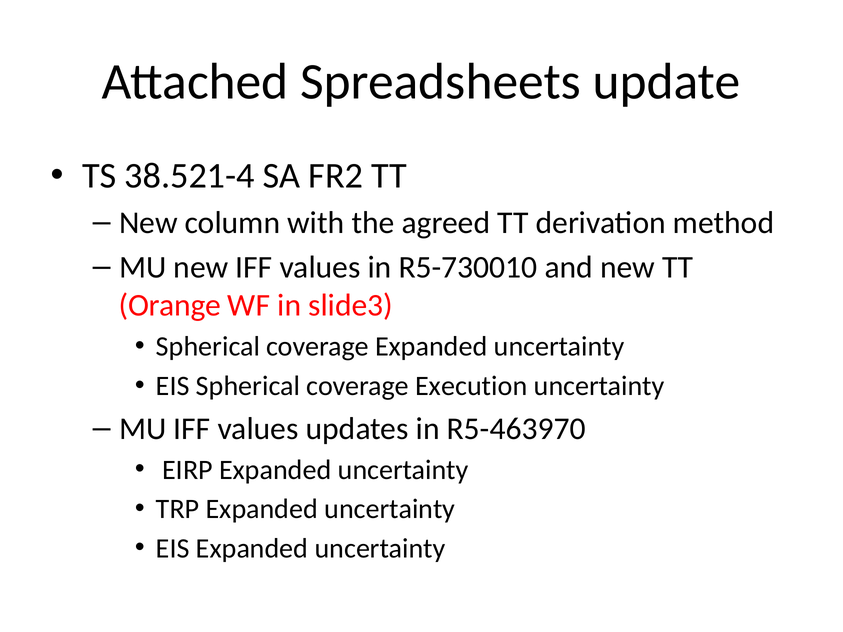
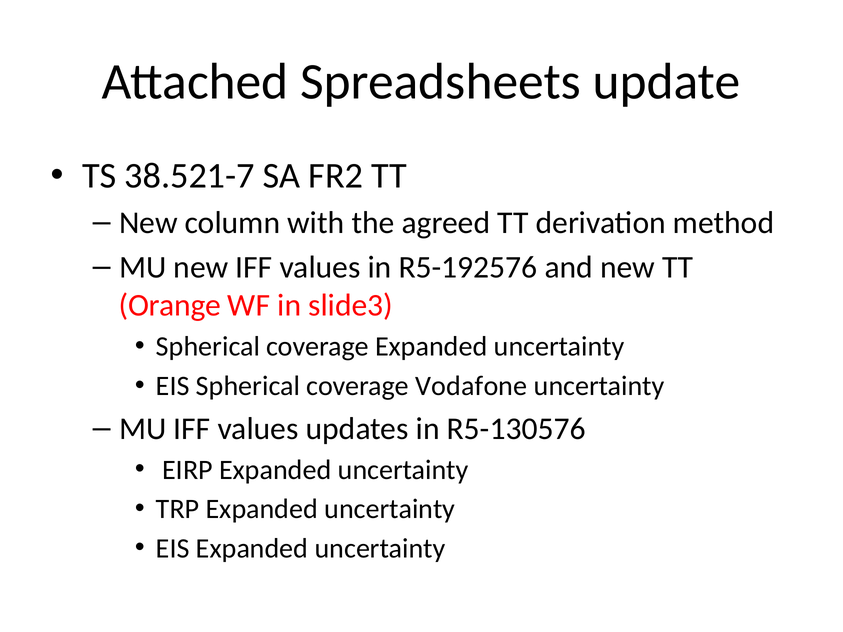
38.521-4: 38.521-4 -> 38.521-7
R5-730010: R5-730010 -> R5-192576
Execution: Execution -> Vodafone
R5-463970: R5-463970 -> R5-130576
